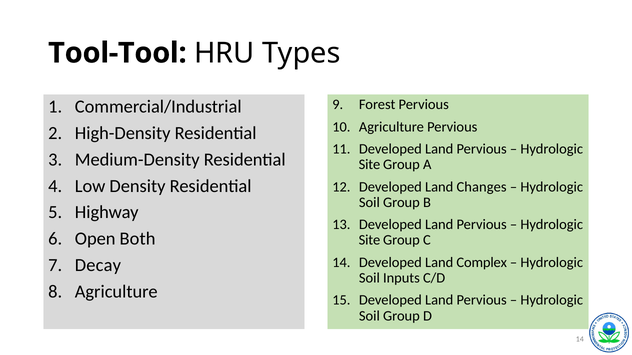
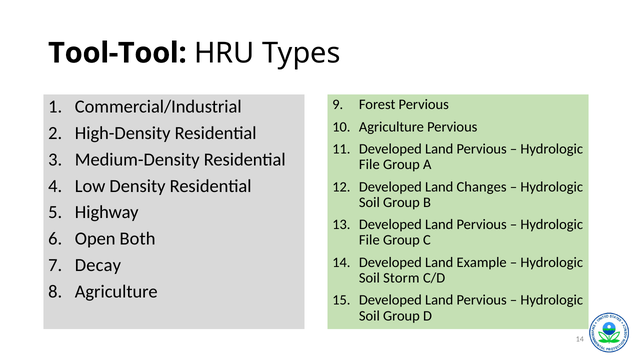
Site at (369, 165): Site -> File
Site at (369, 241): Site -> File
Complex: Complex -> Example
Inputs: Inputs -> Storm
